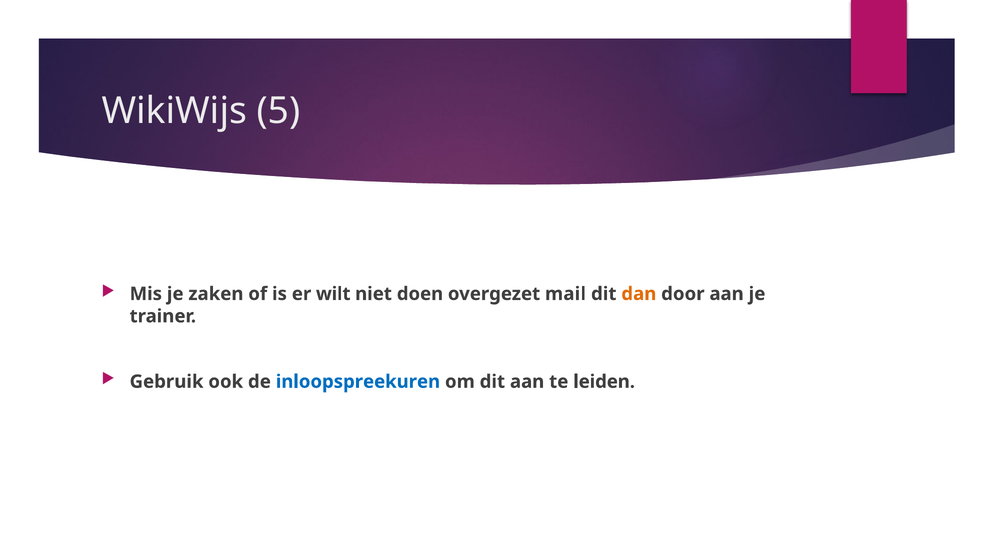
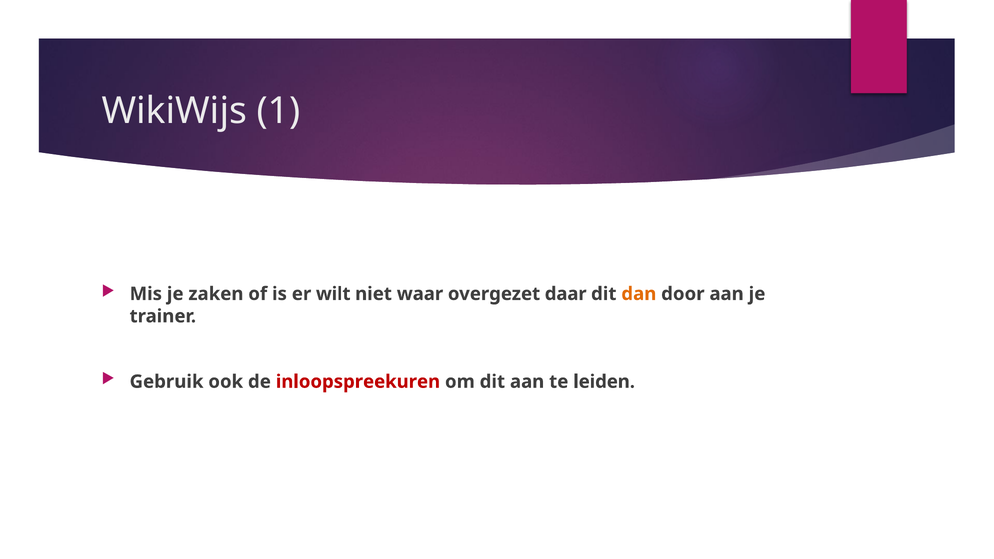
5: 5 -> 1
doen: doen -> waar
mail: mail -> daar
inloopspreekuren colour: blue -> red
